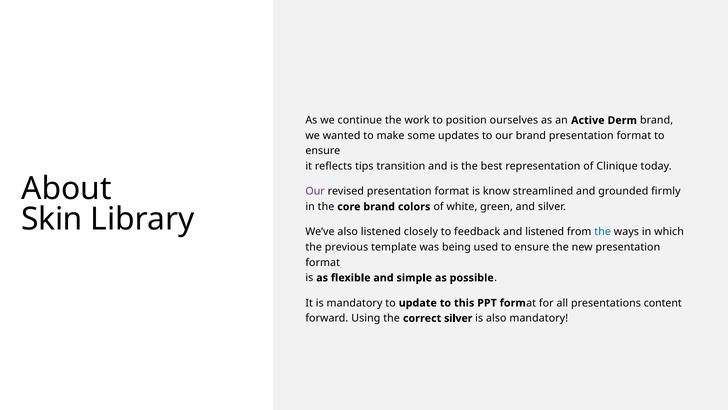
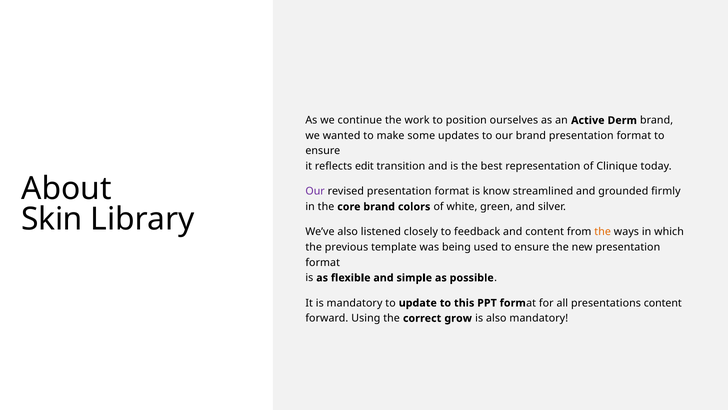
tips: tips -> edit
and listened: listened -> content
the at (603, 232) colour: blue -> orange
correct silver: silver -> grow
